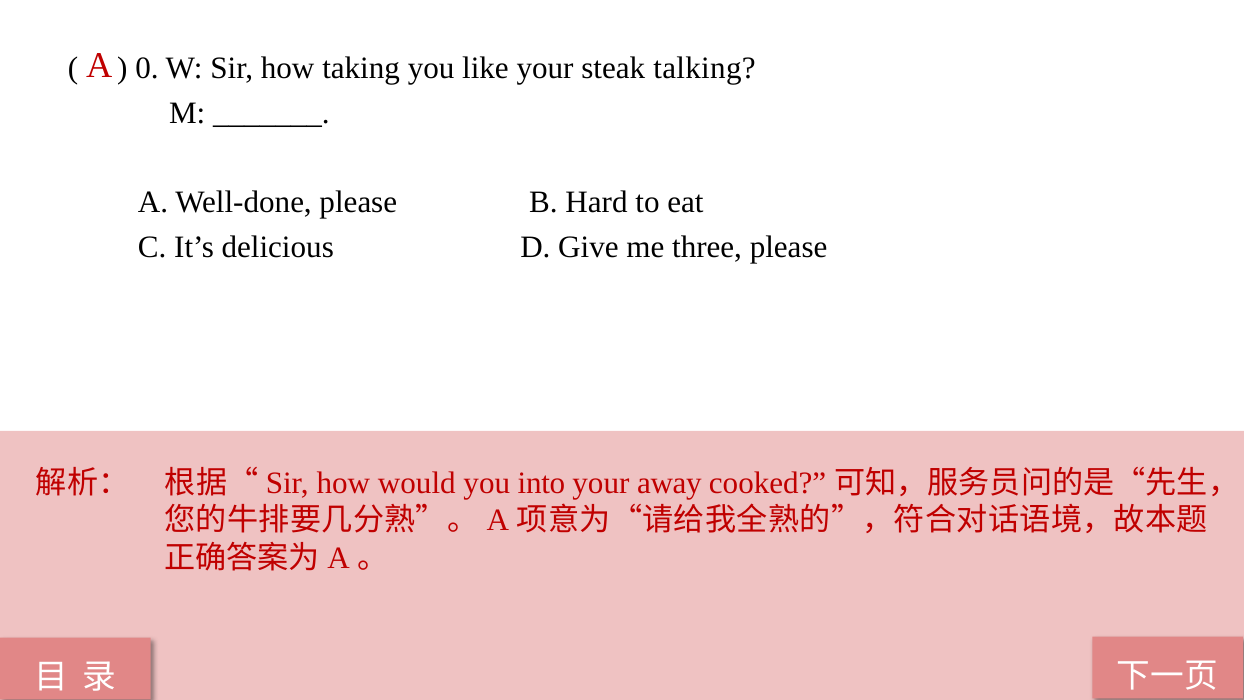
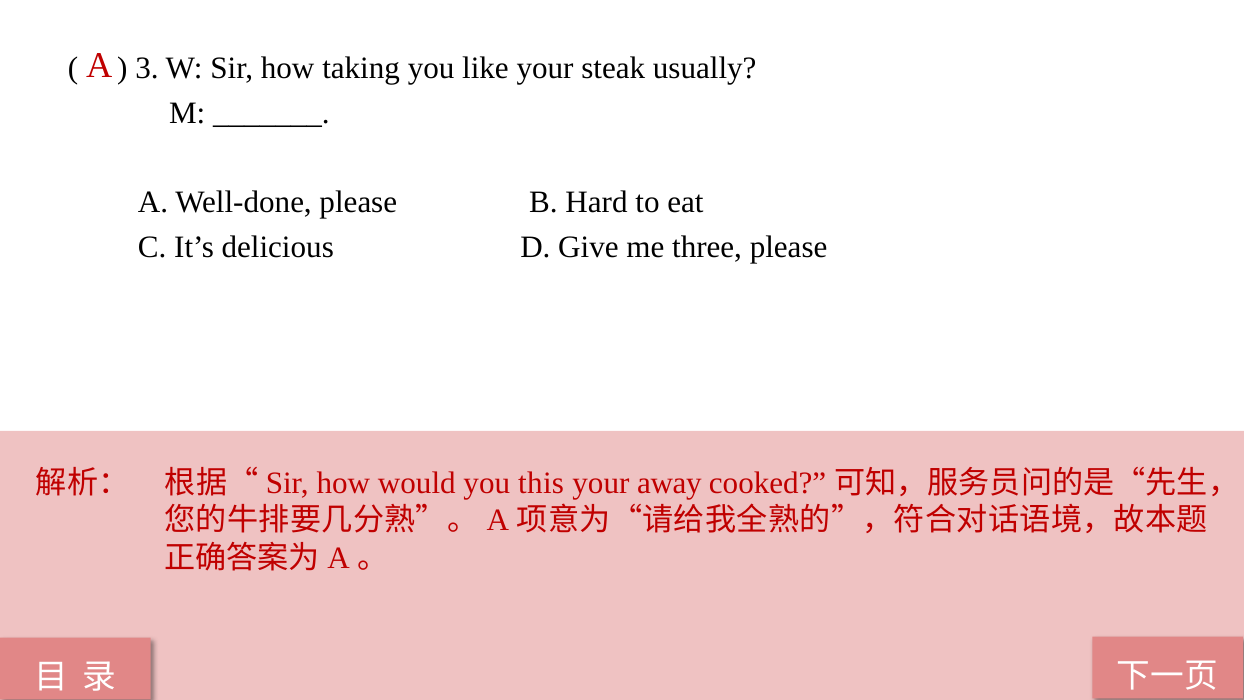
0: 0 -> 3
talking: talking -> usually
into: into -> this
